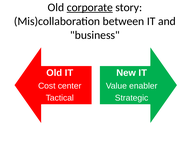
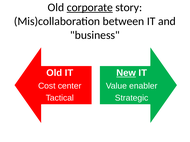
New underline: none -> present
